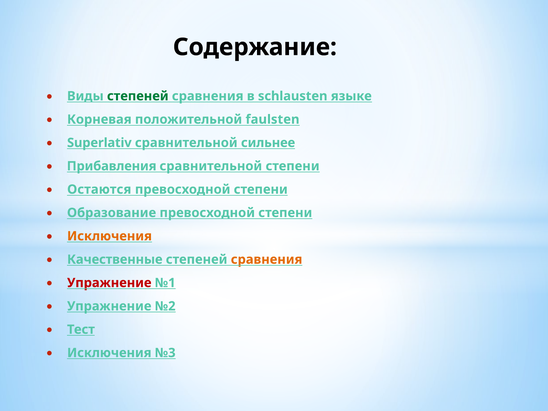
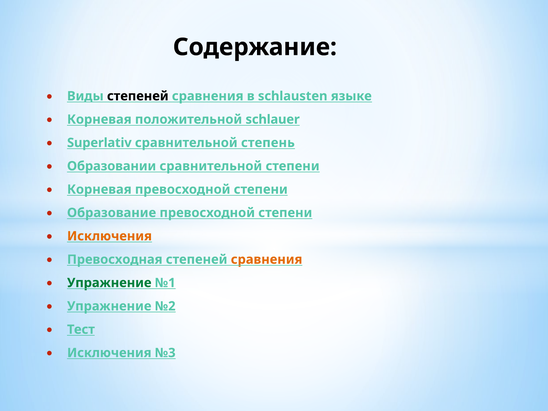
степеней at (138, 96) colour: green -> black
faulsten: faulsten -> schlauer
сильнее: сильнее -> степень
Прибавления: Прибавления -> Образовании
Остаются at (99, 189): Остаются -> Корневая
Качественные: Качественные -> Превосходная
Упражнение at (109, 283) colour: red -> green
